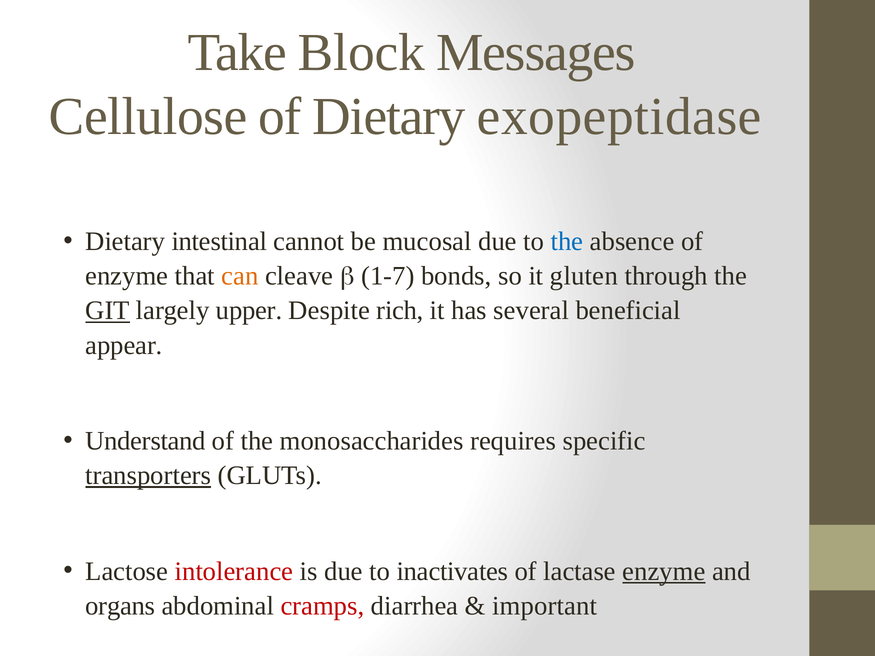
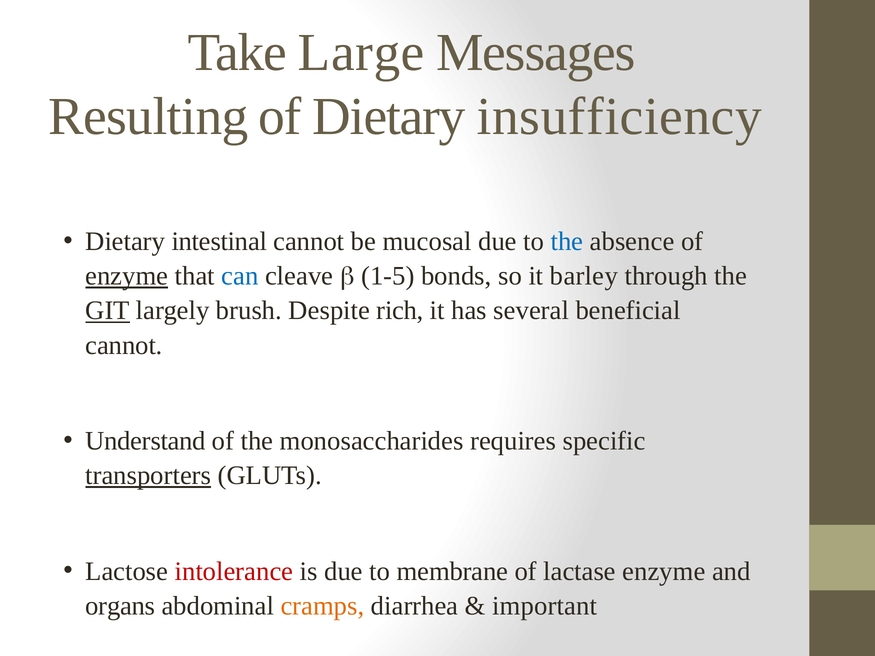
Block: Block -> Large
Cellulose: Cellulose -> Resulting
exopeptidase: exopeptidase -> insufficiency
enzyme at (127, 276) underline: none -> present
can colour: orange -> blue
1-7: 1-7 -> 1-5
gluten: gluten -> barley
upper: upper -> brush
appear at (124, 345): appear -> cannot
inactivates: inactivates -> membrane
enzyme at (664, 572) underline: present -> none
cramps colour: red -> orange
